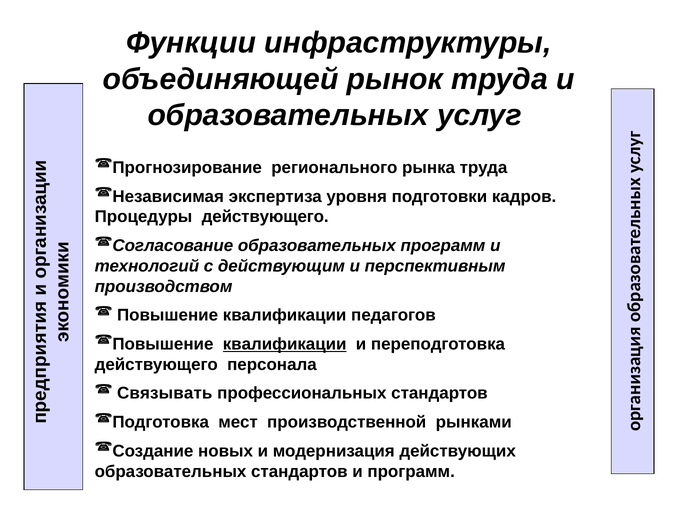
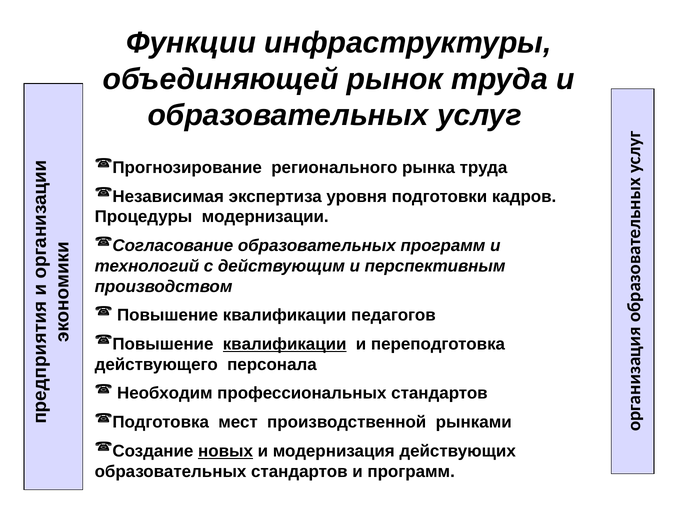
Процедуры действующего: действующего -> модернизации
Связывать: Связывать -> Необходим
новых underline: none -> present
